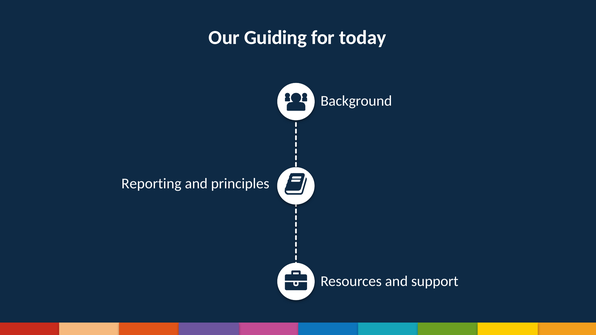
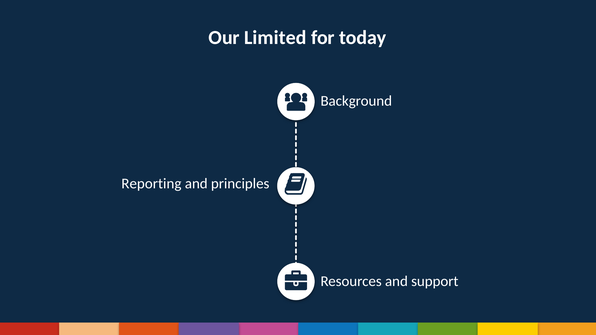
Guiding: Guiding -> Limited
